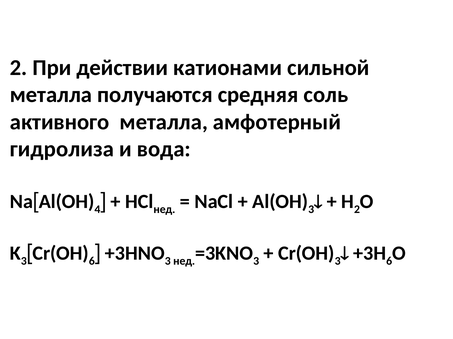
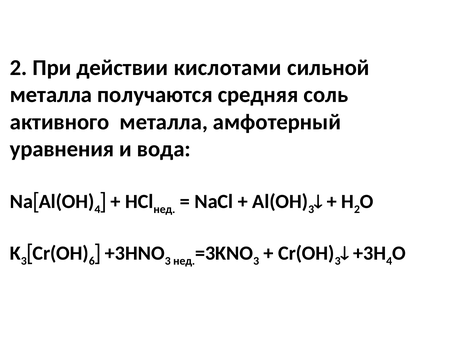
катионами: катионами -> кислотами
гидролиза: гидролиза -> уравнения
6 at (389, 262): 6 -> 4
